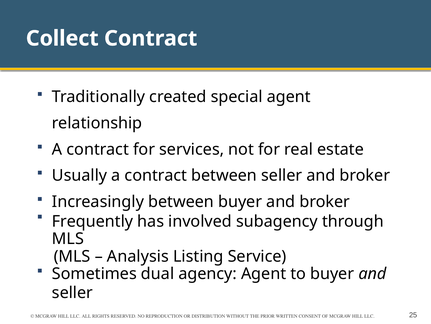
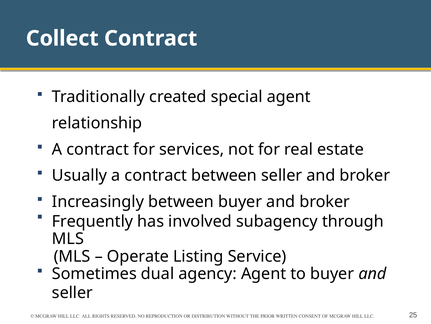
Analysis: Analysis -> Operate
